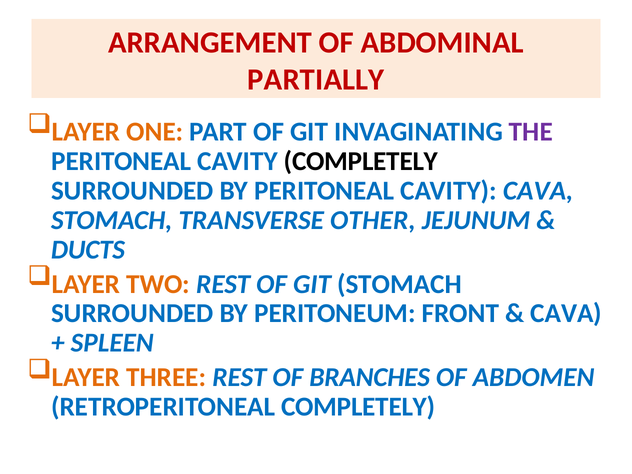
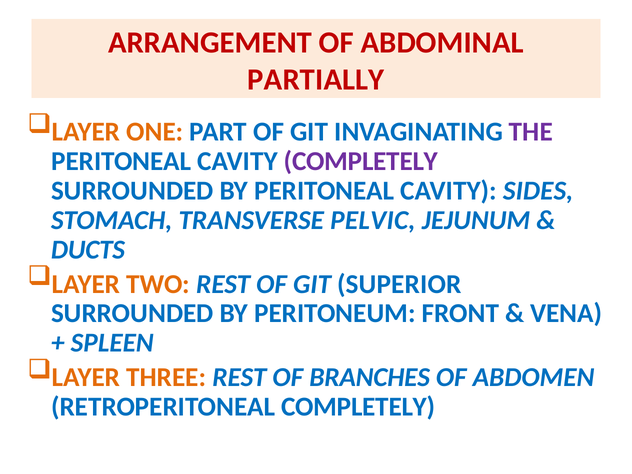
COMPLETELY at (361, 161) colour: black -> purple
CAVITY CAVA: CAVA -> SIDES
OTHER: OTHER -> PELVIC
GIT STOMACH: STOMACH -> SUPERIOR
CAVA at (566, 314): CAVA -> VENA
